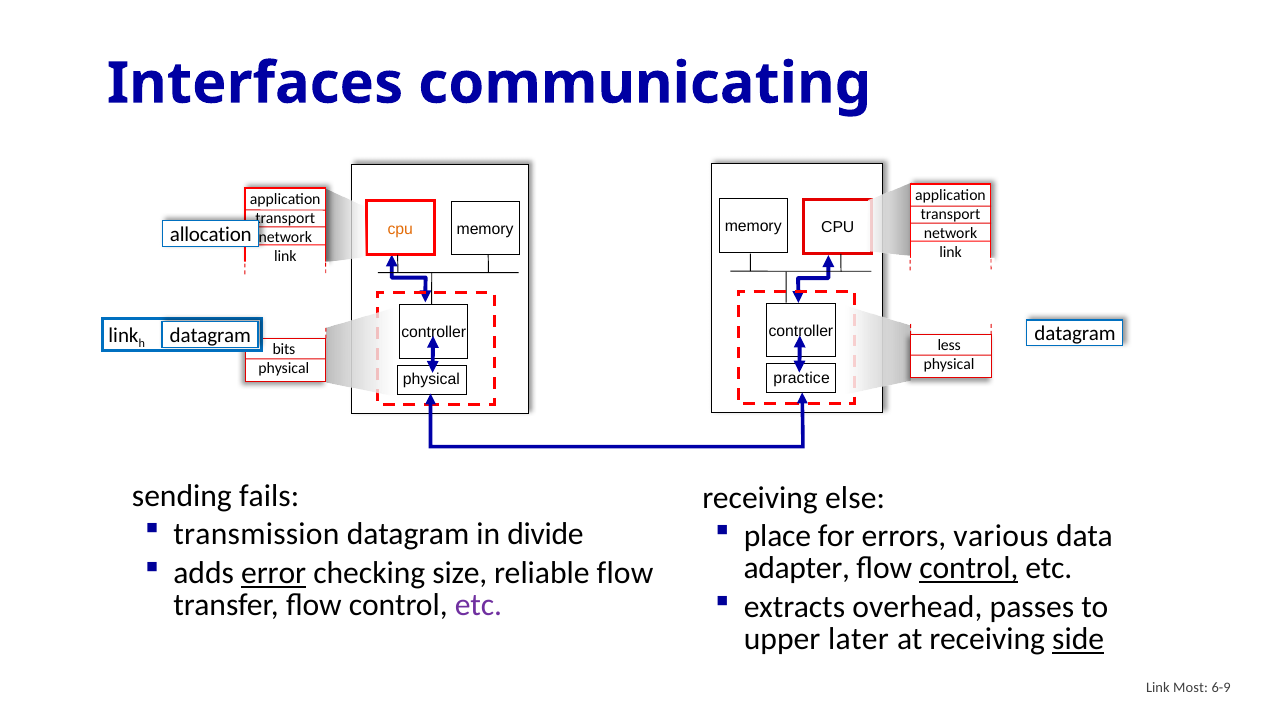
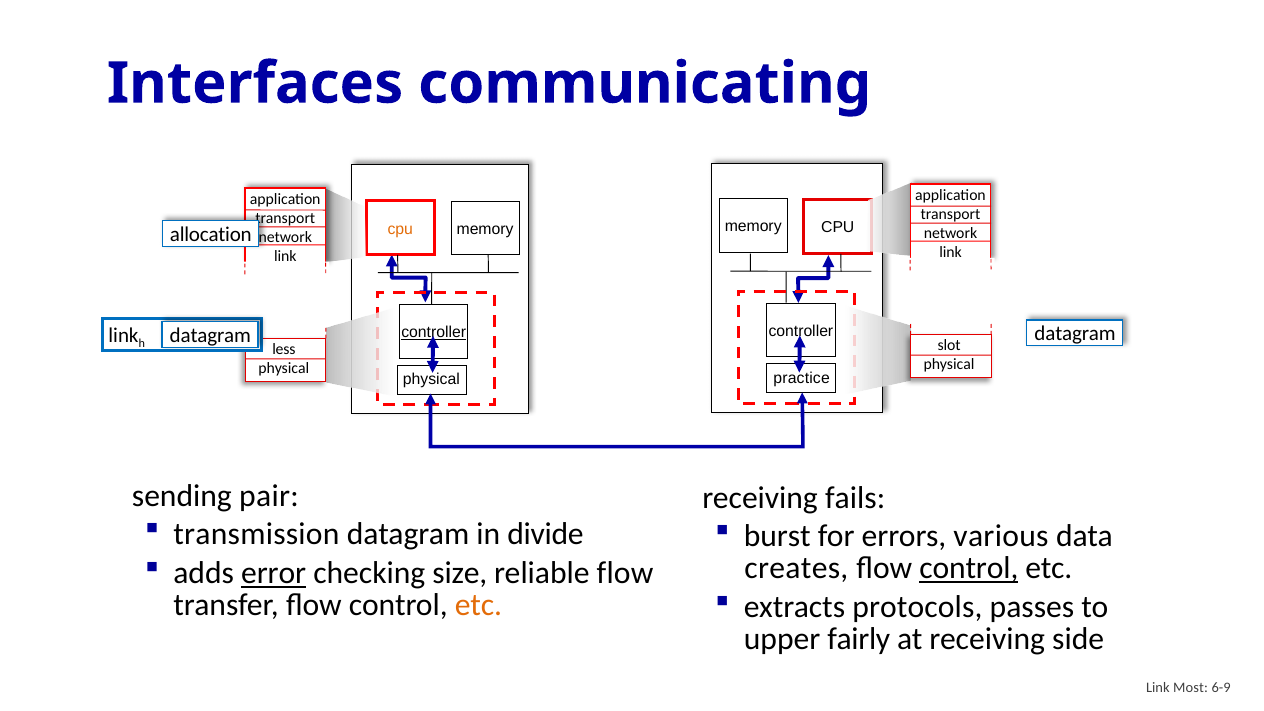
controller at (434, 332) underline: none -> present
less: less -> slot
bits: bits -> less
fails: fails -> pair
else: else -> fails
place: place -> burst
adapter: adapter -> creates
overhead: overhead -> protocols
etc at (478, 605) colour: purple -> orange
later: later -> fairly
side underline: present -> none
